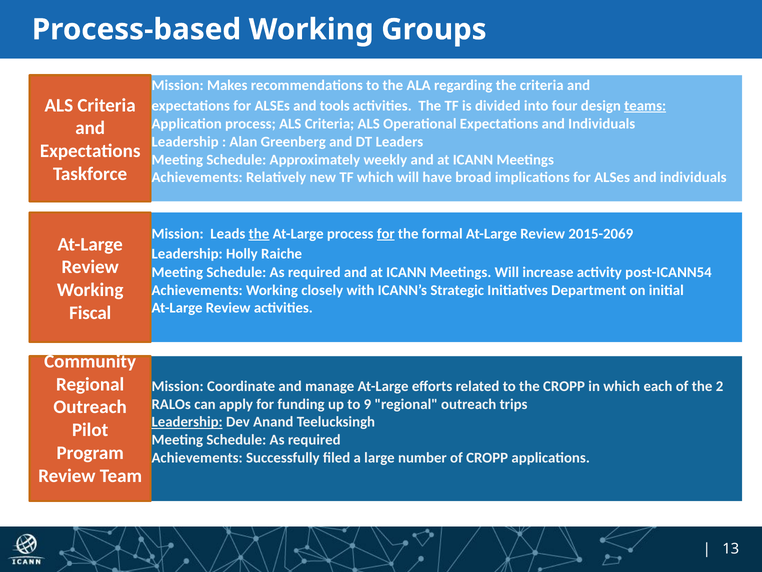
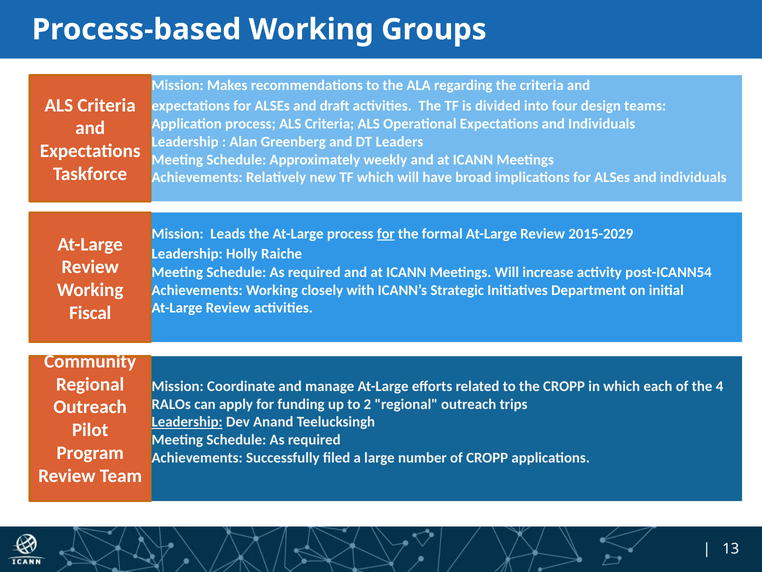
tools: tools -> draft
teams underline: present -> none
the at (259, 234) underline: present -> none
2015-2069: 2015-2069 -> 2015-2029
2: 2 -> 4
9: 9 -> 2
